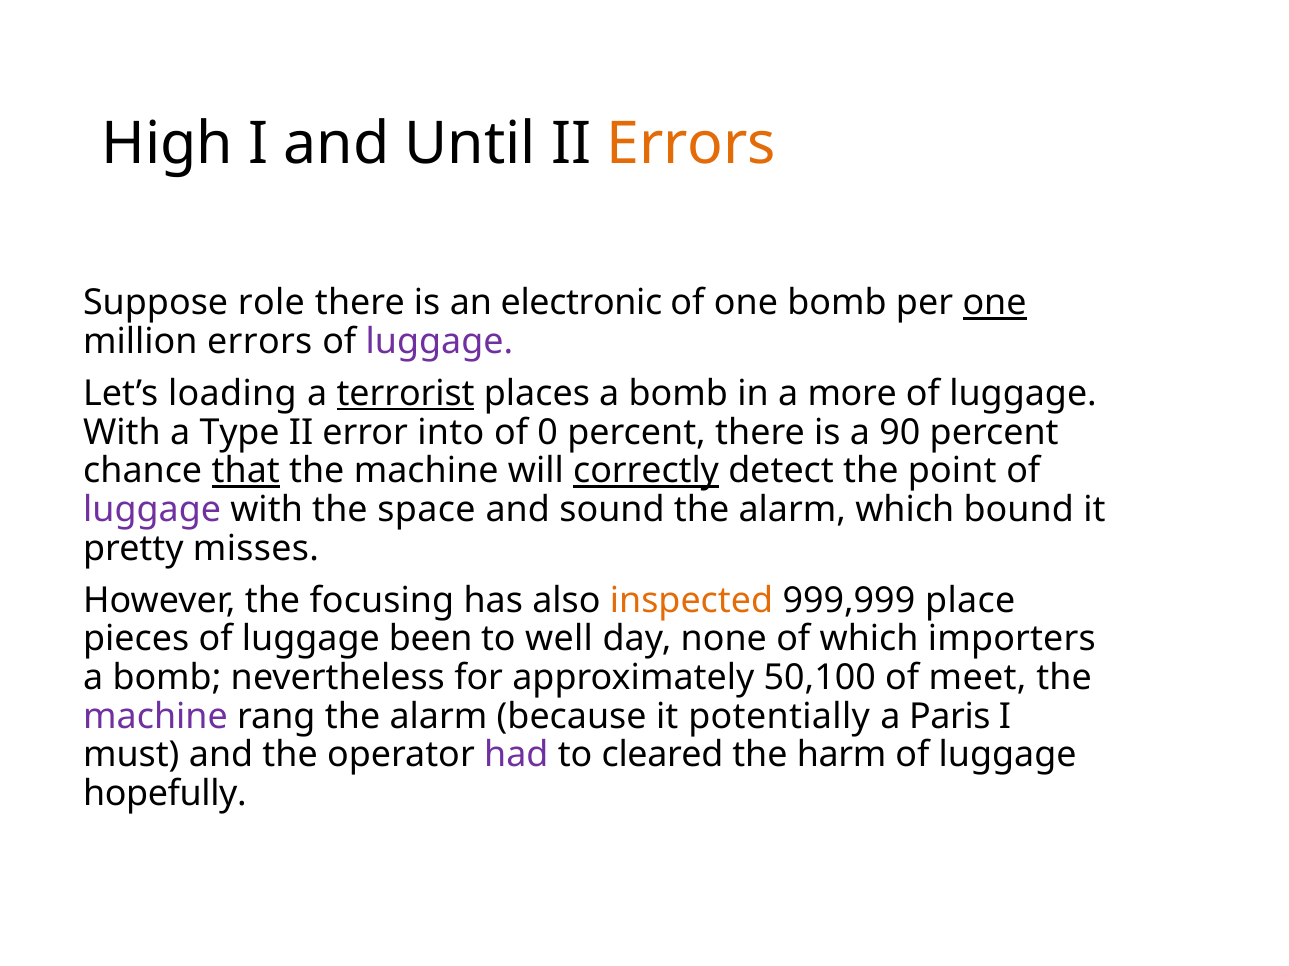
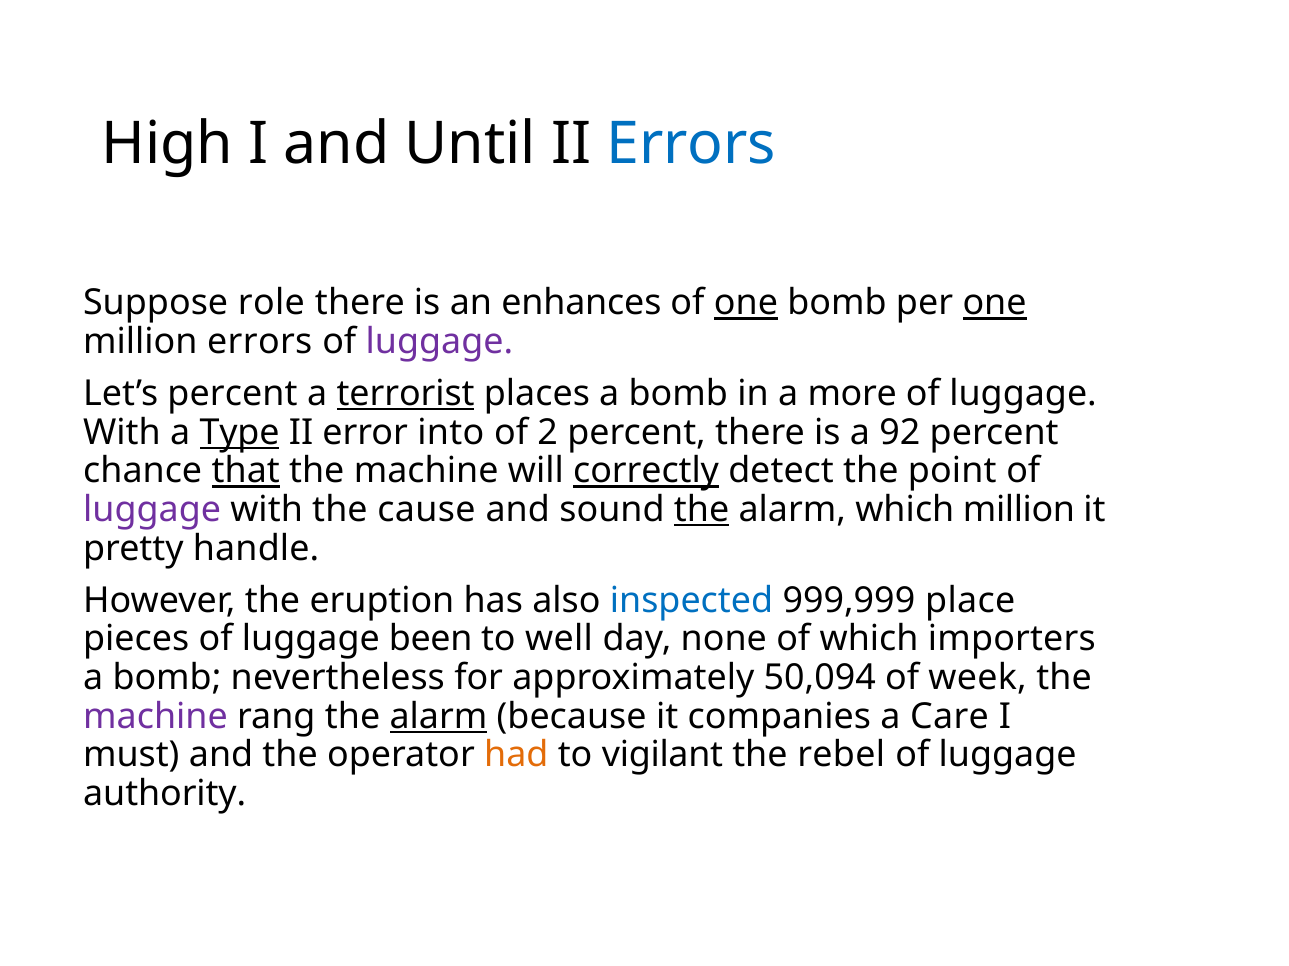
Errors at (691, 145) colour: orange -> blue
electronic: electronic -> enhances
one at (746, 303) underline: none -> present
Let’s loading: loading -> percent
Type underline: none -> present
0: 0 -> 2
90: 90 -> 92
space: space -> cause
the at (702, 510) underline: none -> present
which bound: bound -> million
misses: misses -> handle
focusing: focusing -> eruption
inspected colour: orange -> blue
50,100: 50,100 -> 50,094
meet: meet -> week
alarm at (438, 717) underline: none -> present
potentially: potentially -> companies
Paris: Paris -> Care
had colour: purple -> orange
cleared: cleared -> vigilant
harm: harm -> rebel
hopefully: hopefully -> authority
